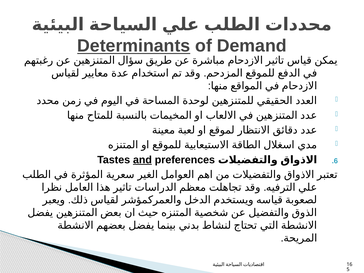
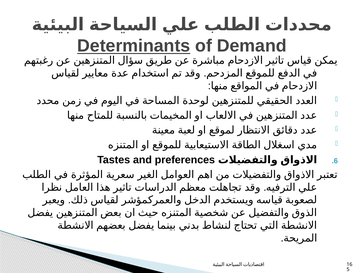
and underline: present -> none
